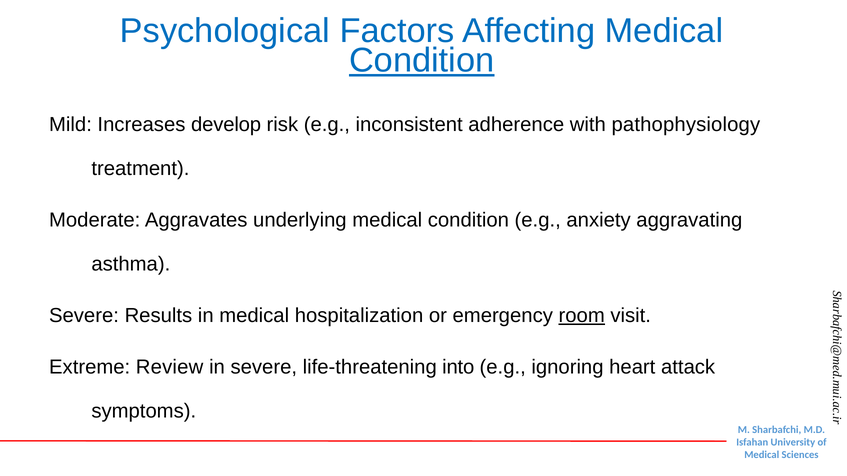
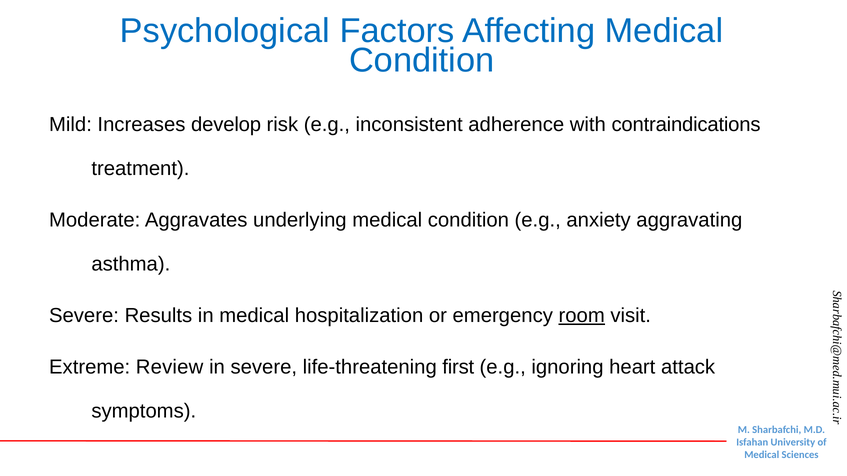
Condition at (422, 61) underline: present -> none
pathophysiology: pathophysiology -> contraindications
into: into -> first
